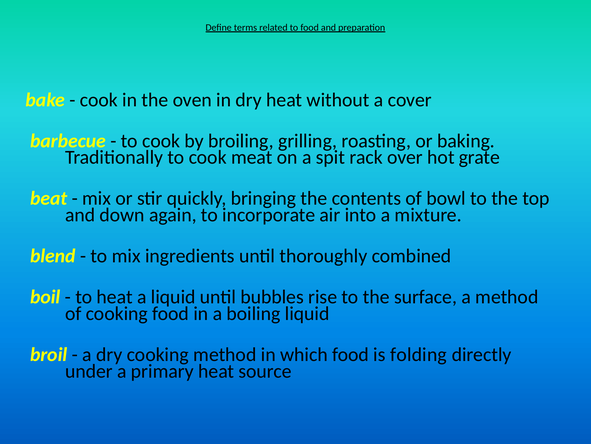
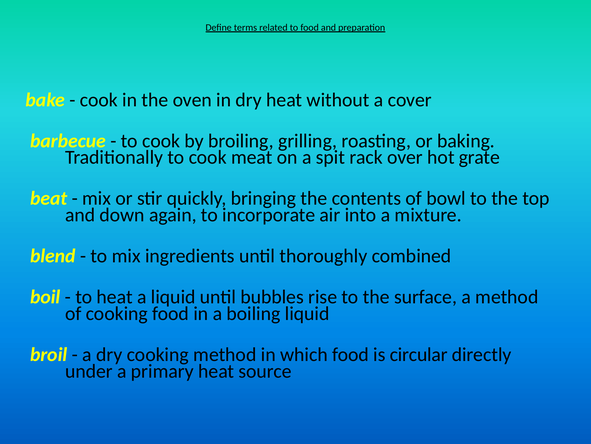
folding: folding -> circular
